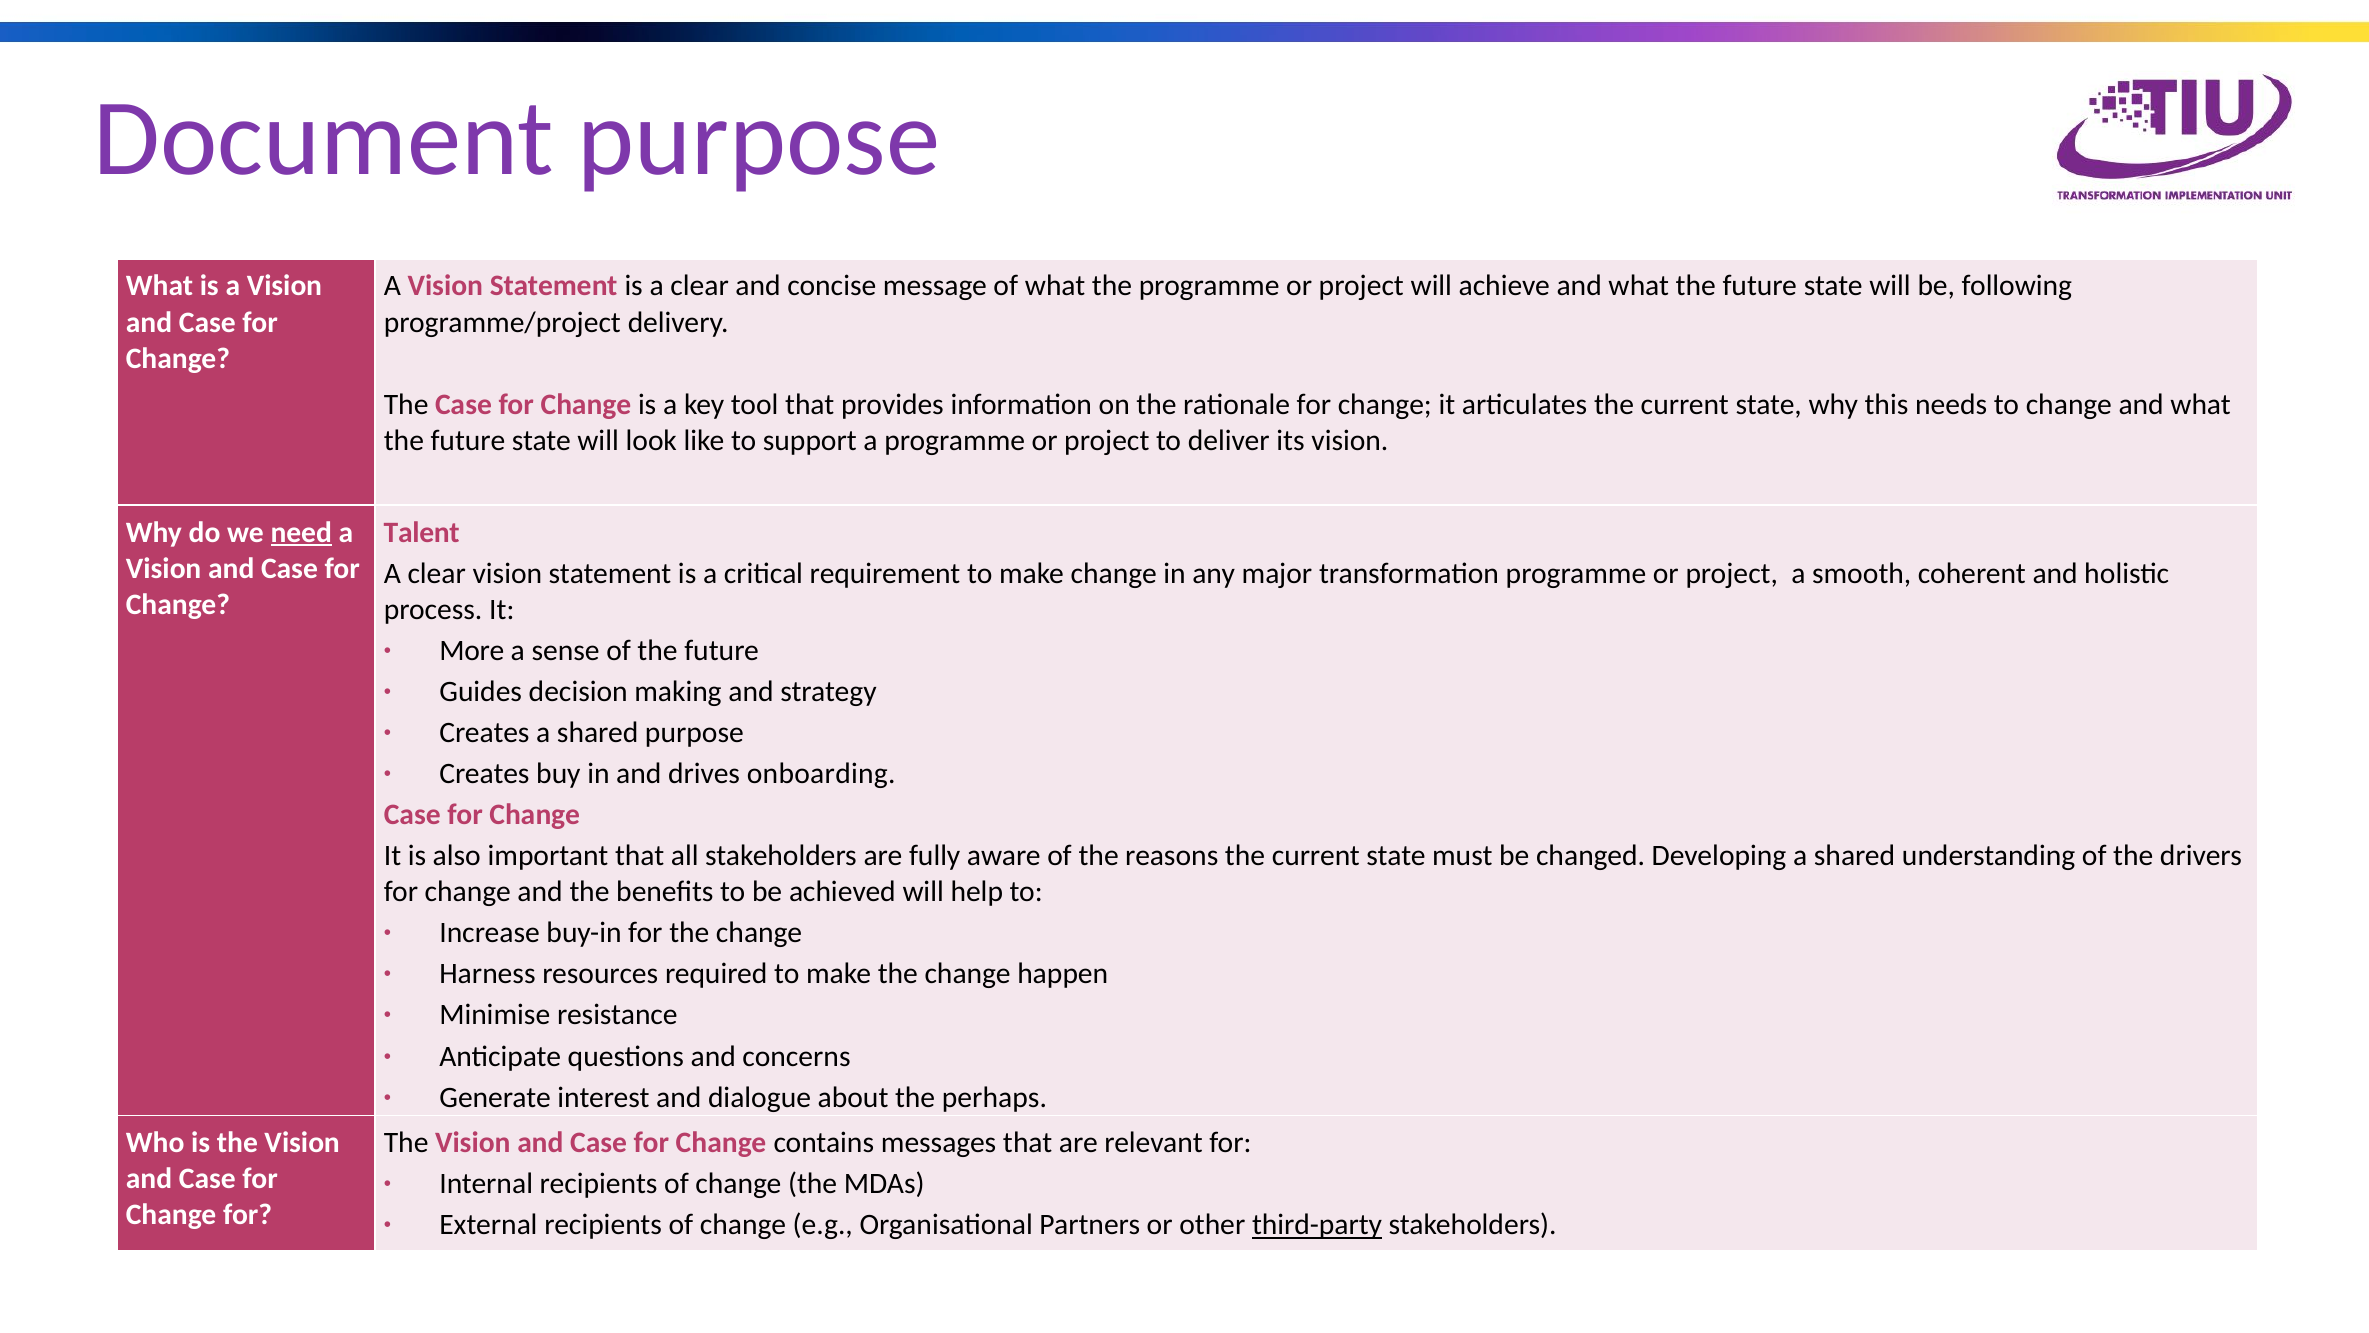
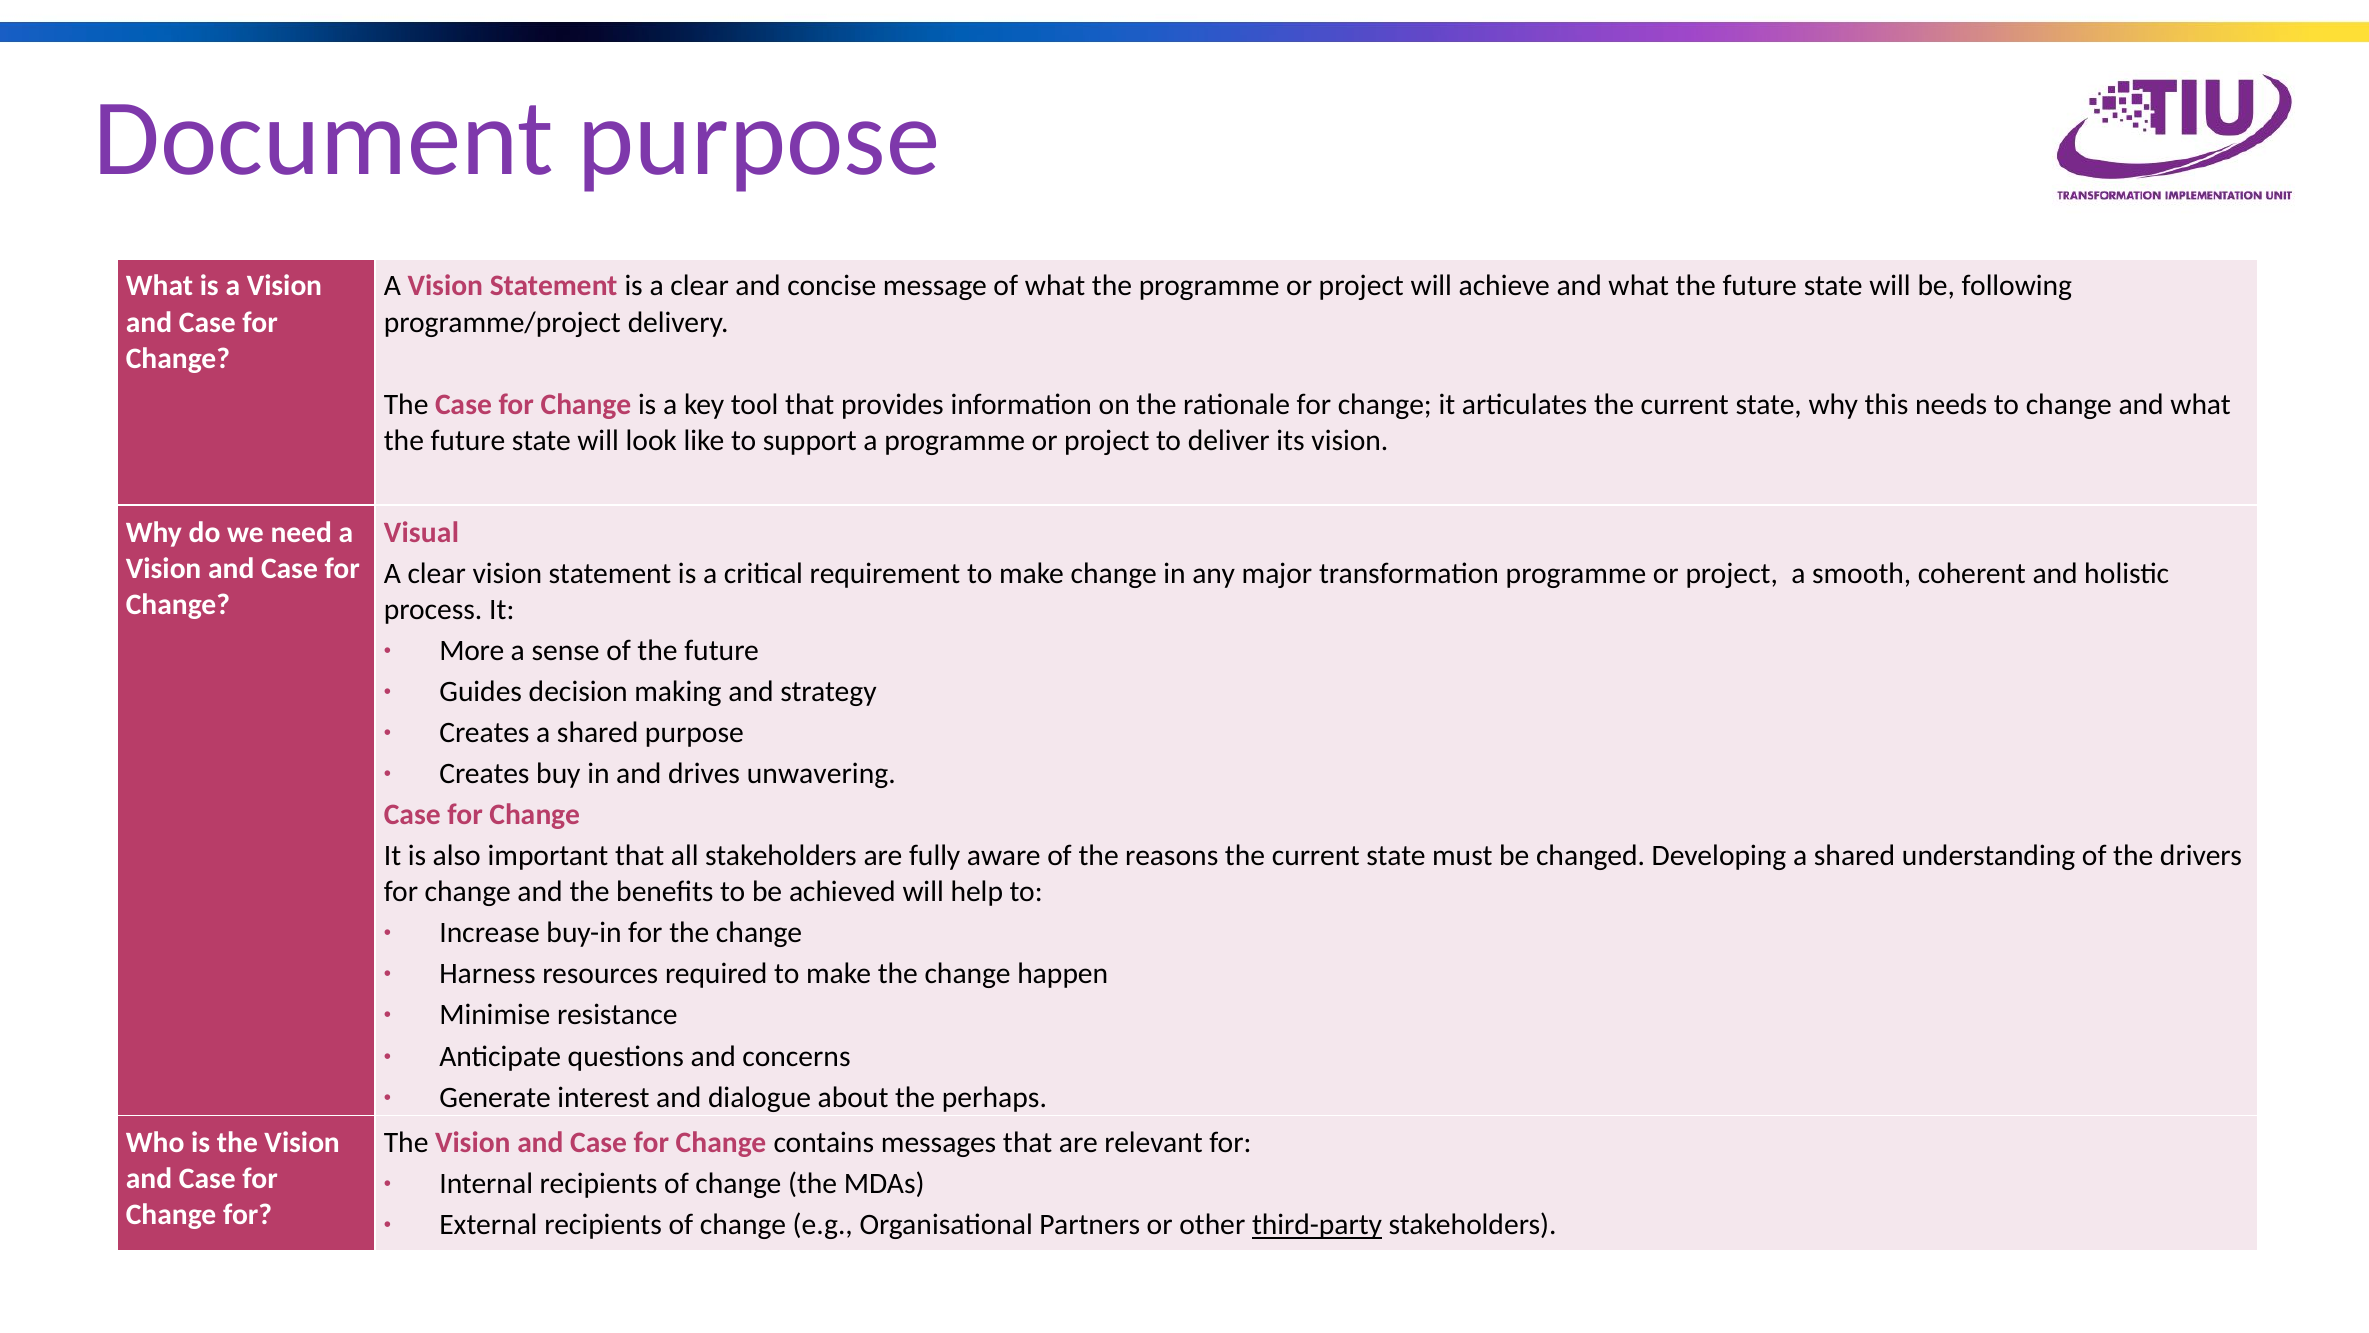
need underline: present -> none
Talent: Talent -> Visual
onboarding: onboarding -> unwavering
